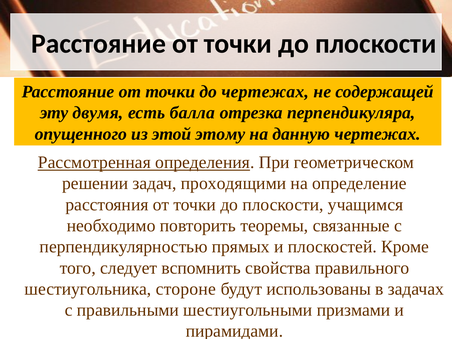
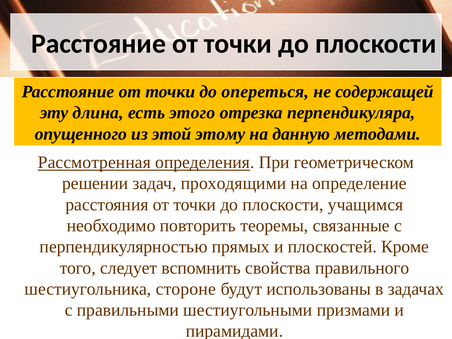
до чертежах: чертежах -> опереться
двумя: двумя -> длина
балла: балла -> этого
данную чертежах: чертежах -> методами
